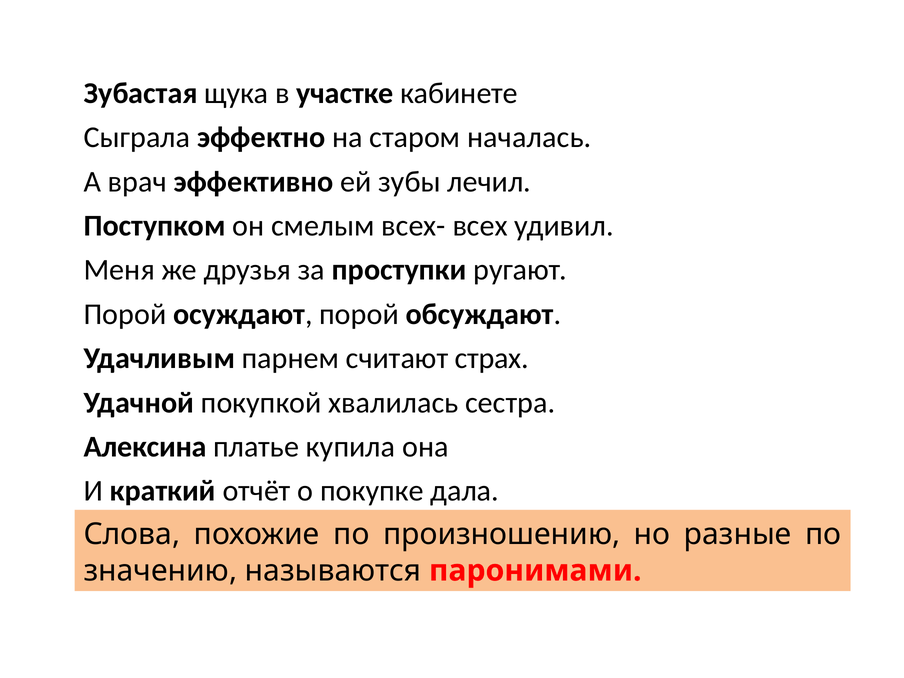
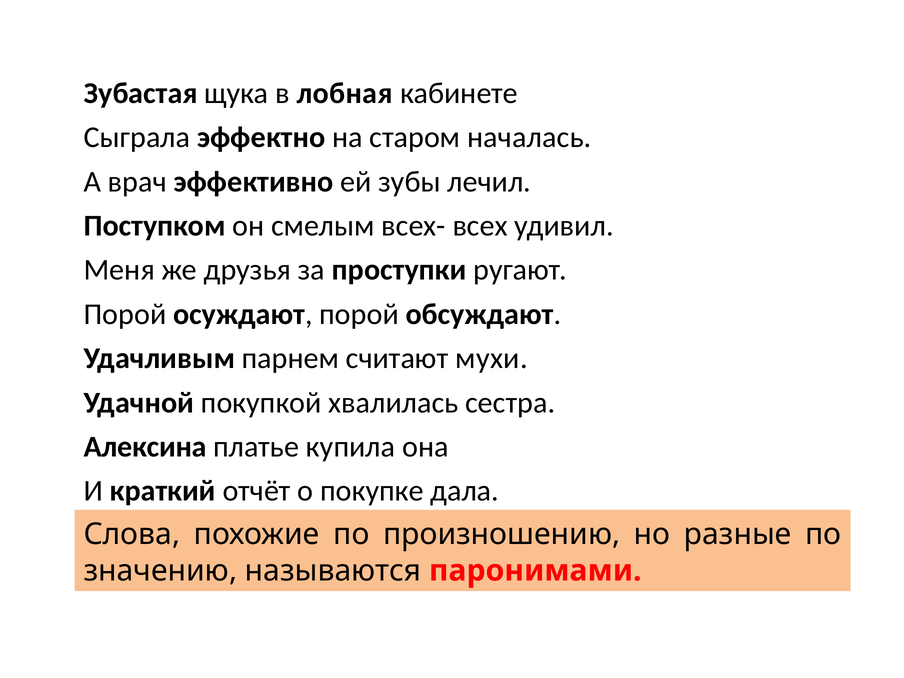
участке: участке -> лобная
страх: страх -> мухи
